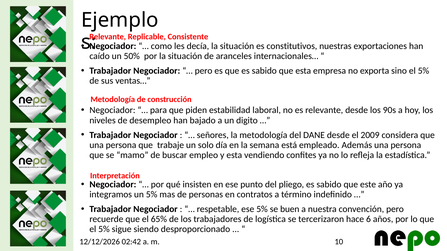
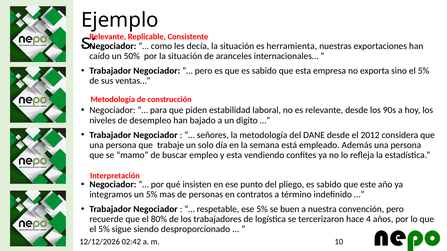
constitutivos: constitutivos -> herramienta
2009: 2009 -> 2012
65%: 65% -> 80%
6: 6 -> 4
